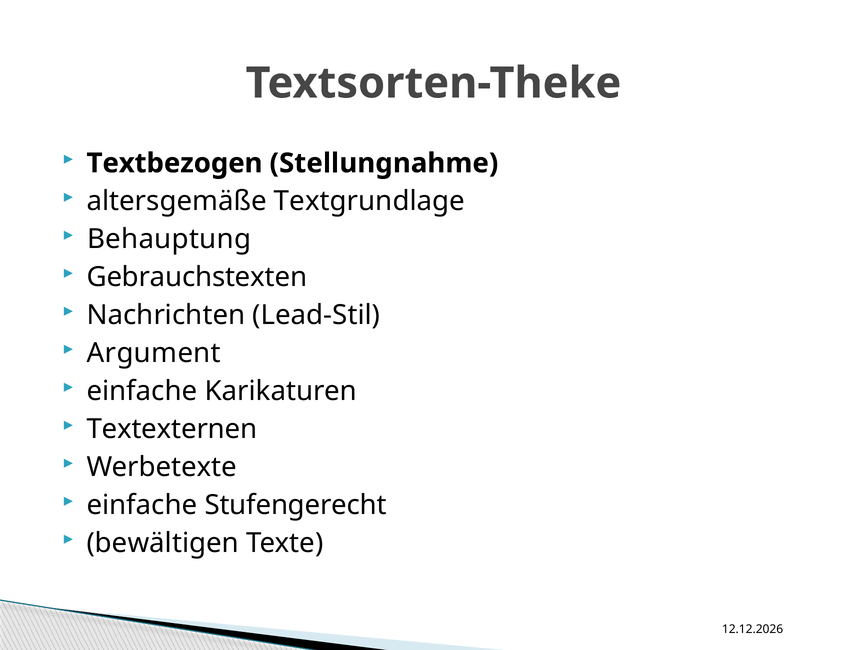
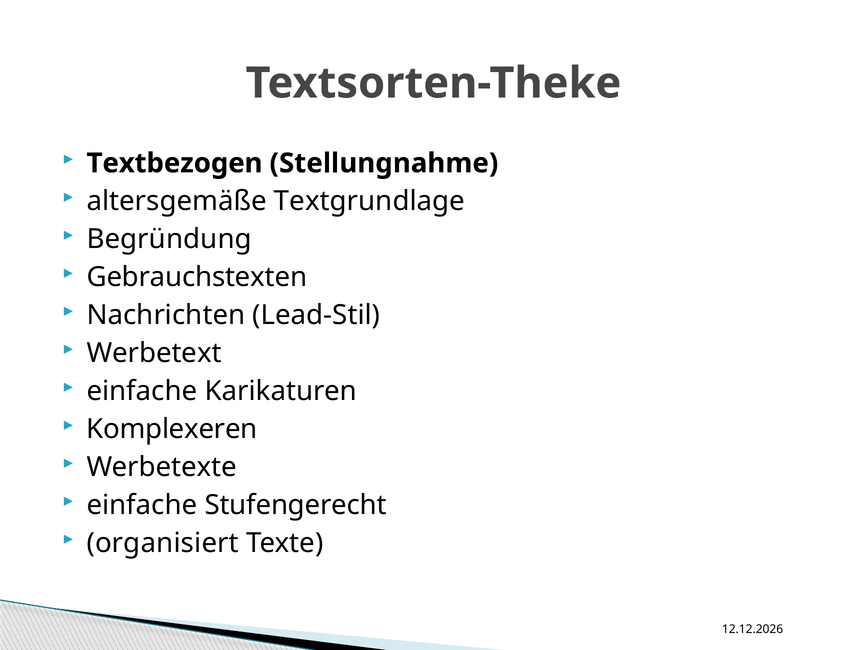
Behauptung: Behauptung -> Begründung
Argument: Argument -> Werbetext
Textexternen: Textexternen -> Komplexeren
bewältigen: bewältigen -> organisiert
